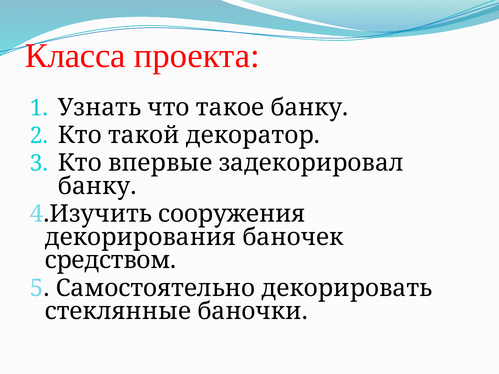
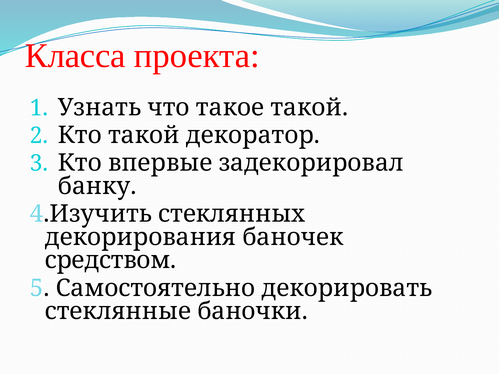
такое банку: банку -> такой
сооружения: сооружения -> стеклянных
